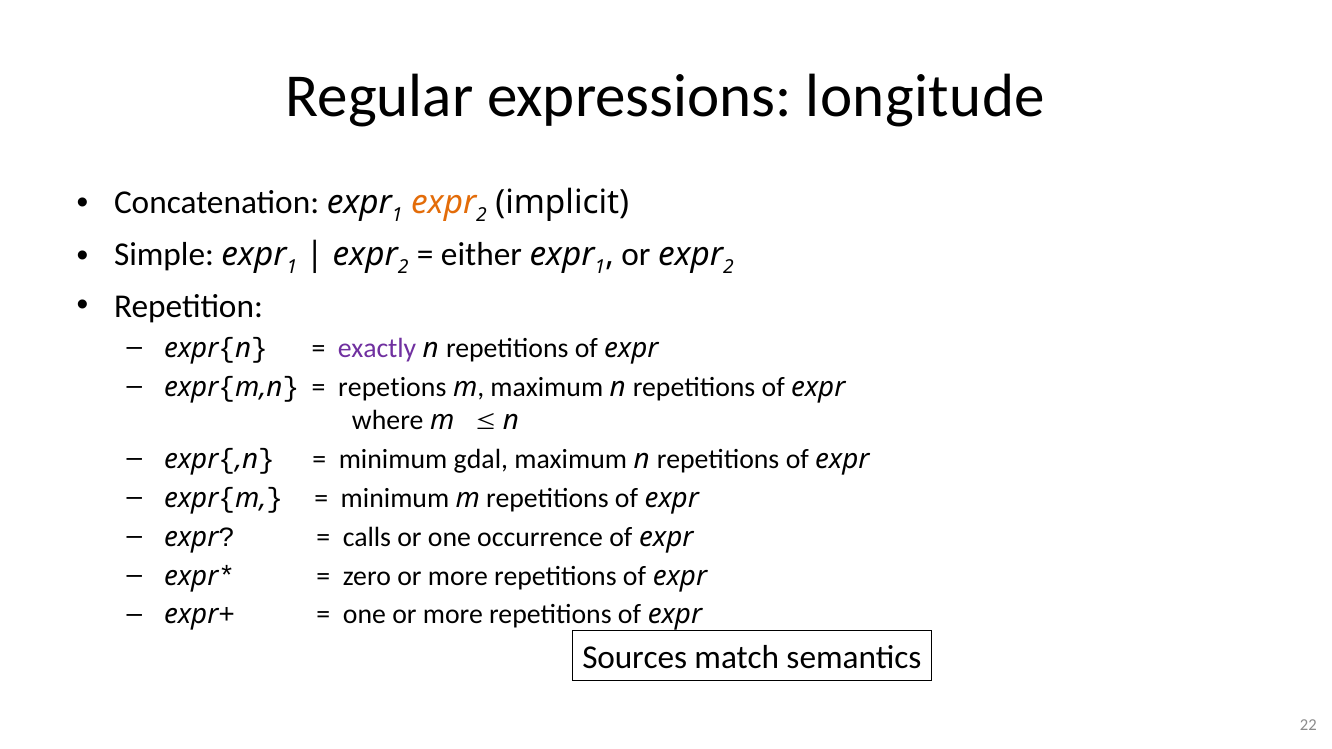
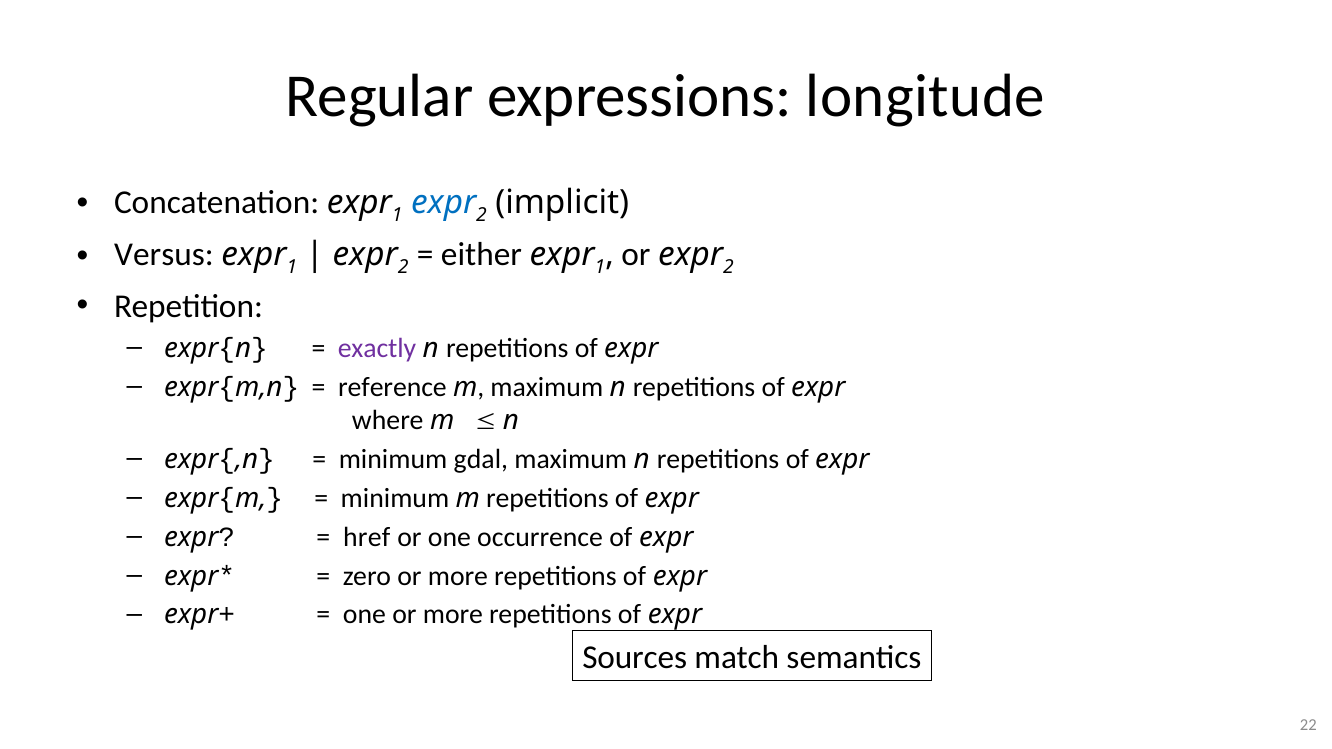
expr at (444, 202) colour: orange -> blue
Simple: Simple -> Versus
repetions: repetions -> reference
calls: calls -> href
